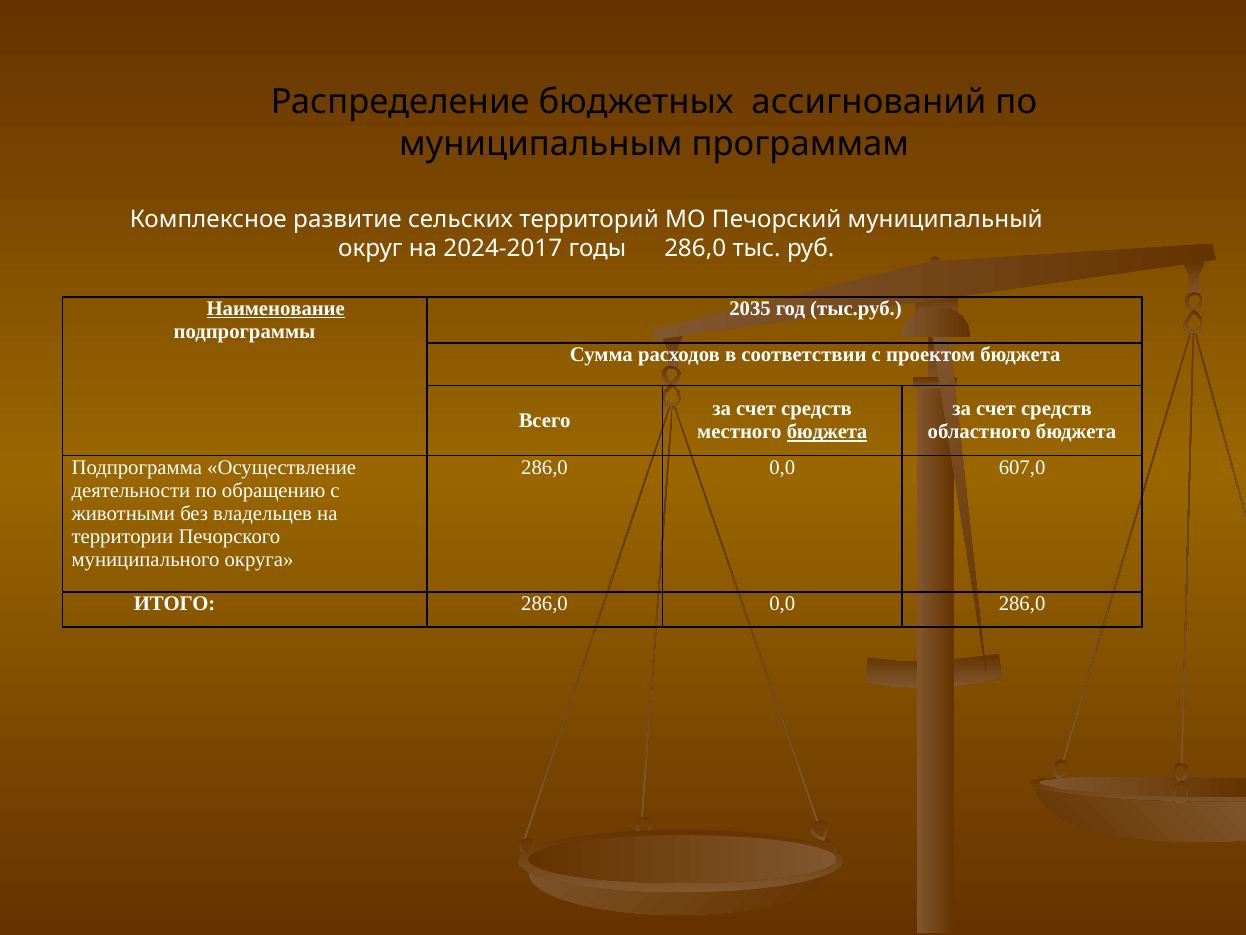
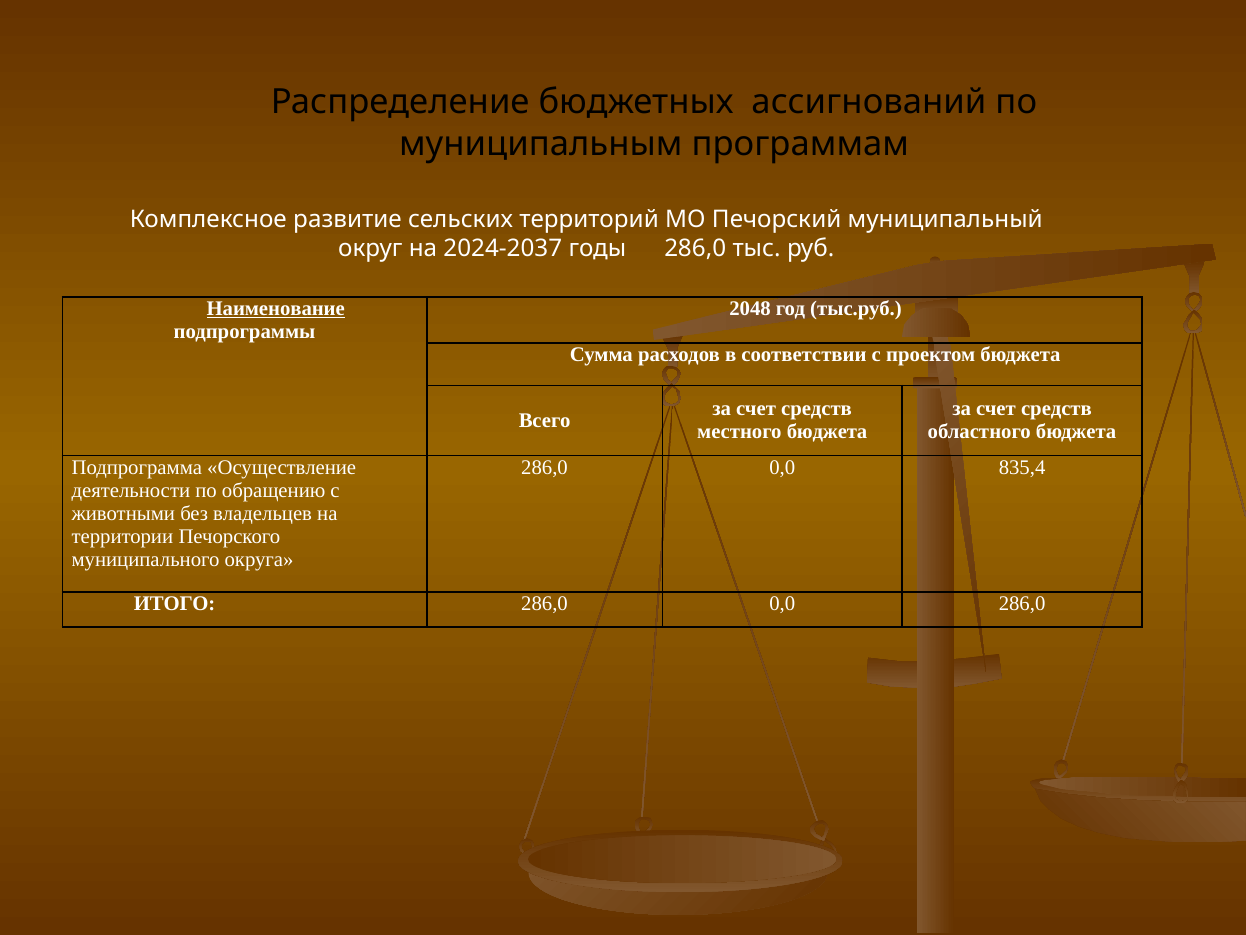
2024-2017: 2024-2017 -> 2024-2037
2035: 2035 -> 2048
бюджета at (827, 432) underline: present -> none
607,0: 607,0 -> 835,4
